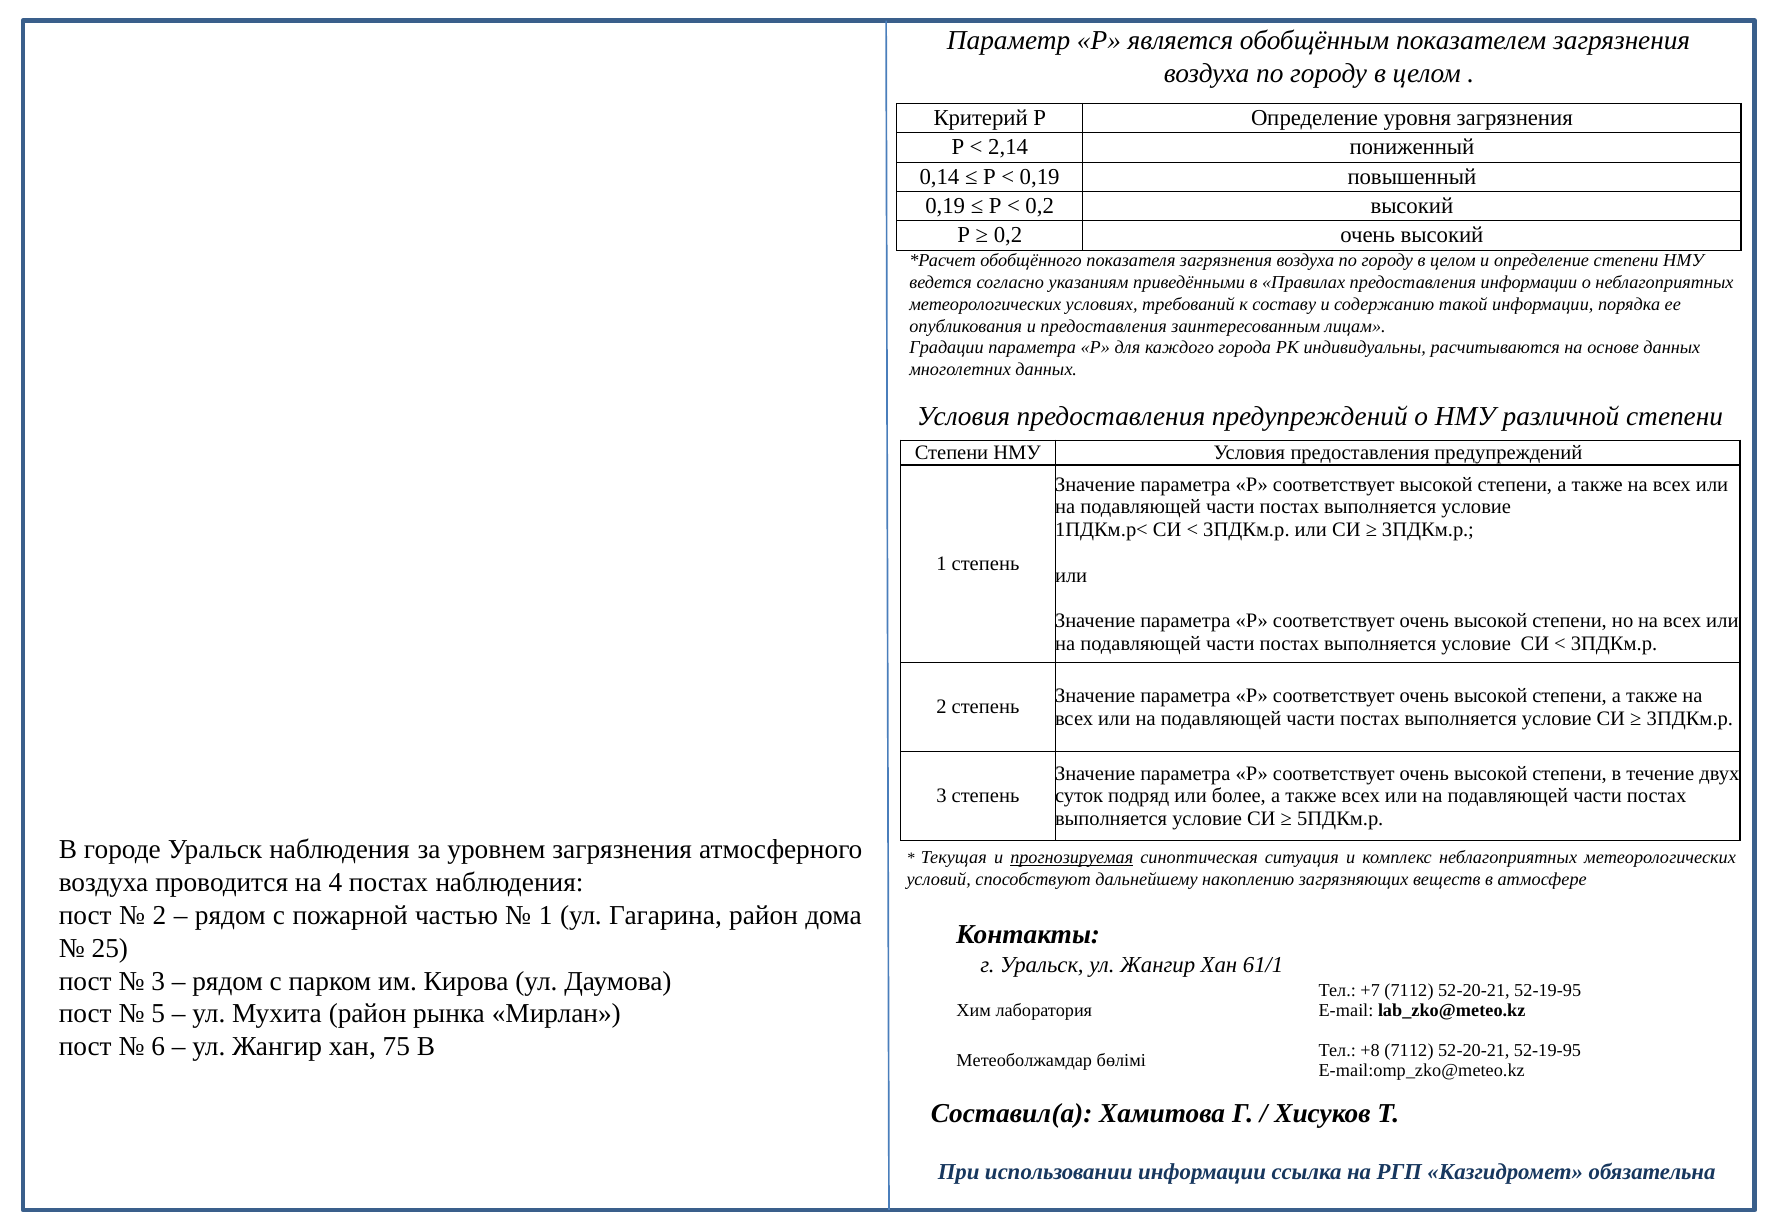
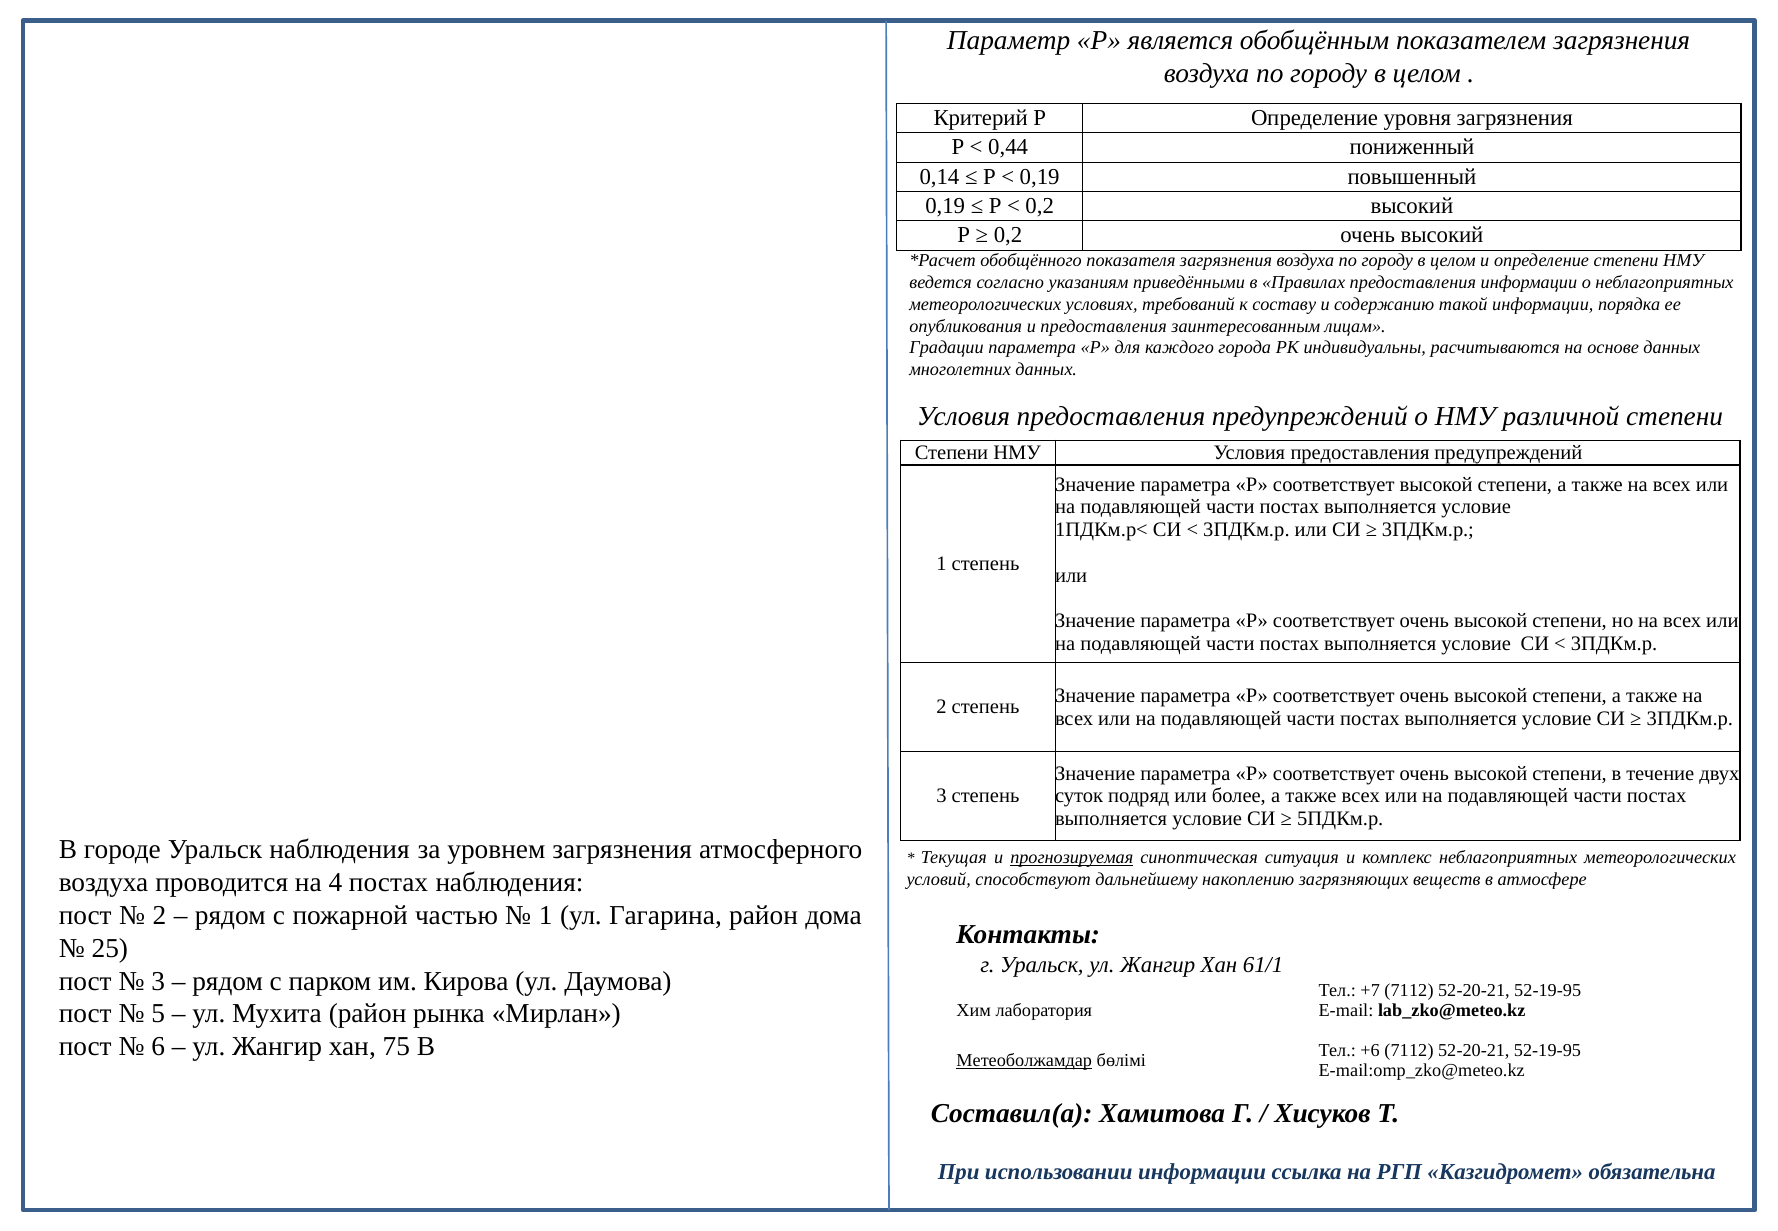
2,14: 2,14 -> 0,44
+8: +8 -> +6
Метеоболжамдар underline: none -> present
